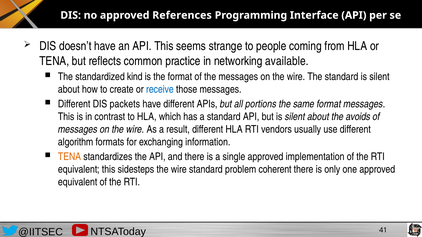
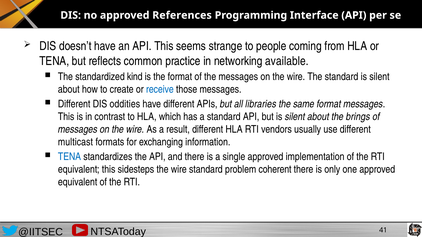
packets: packets -> oddities
portions: portions -> libraries
avoids: avoids -> brings
algorithm: algorithm -> multicast
TENA at (69, 157) colour: orange -> blue
